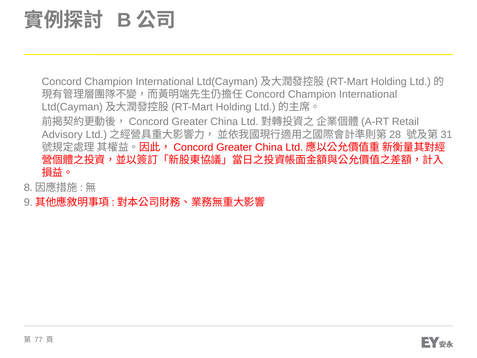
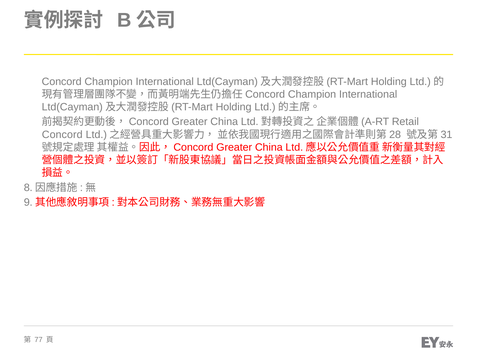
Advisory at (62, 134): Advisory -> Concord
